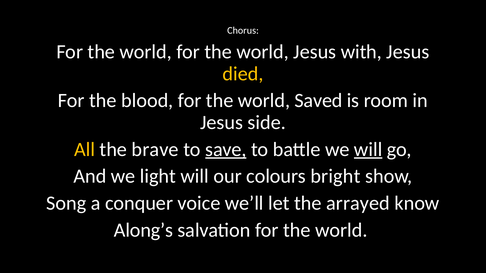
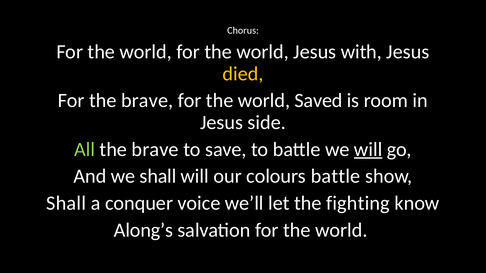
For the blood: blood -> brave
All colour: yellow -> light green
save underline: present -> none
we light: light -> shall
colours bright: bright -> battle
Song at (66, 203): Song -> Shall
arrayed: arrayed -> fighting
